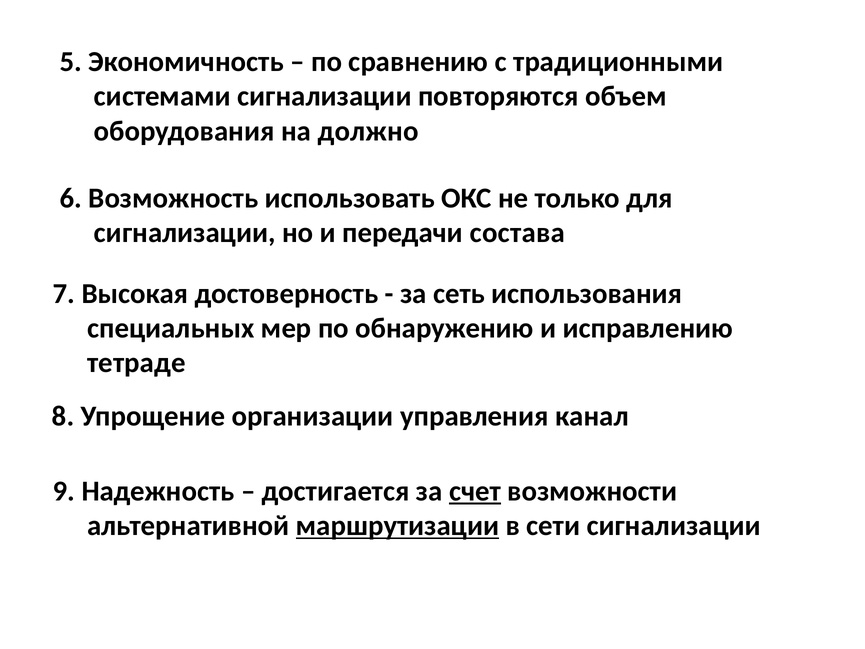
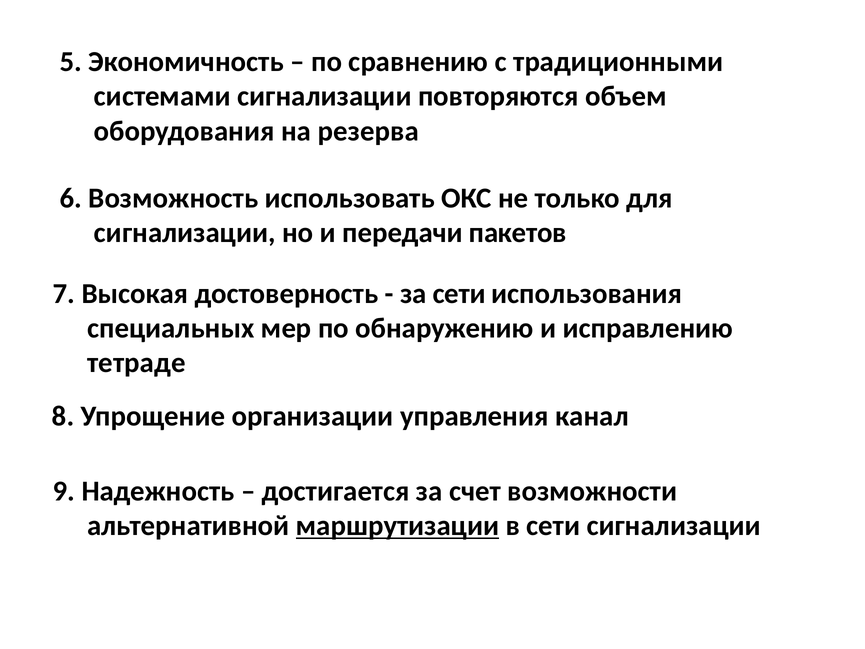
должно: должно -> резерва
состава: состава -> пакетов
за сеть: сеть -> сети
счет underline: present -> none
